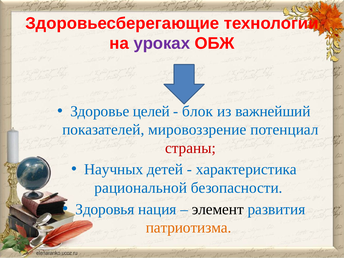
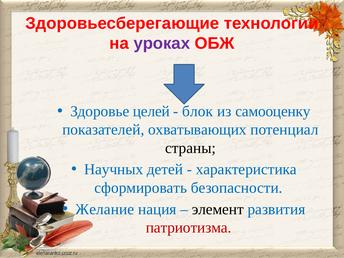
важнейший: важнейший -> самооценку
мировоззрение: мировоззрение -> охватывающих
страны colour: red -> black
рациональной: рациональной -> сформировать
Здоровья: Здоровья -> Желание
патриотизма colour: orange -> red
